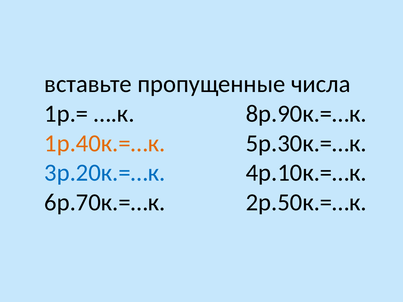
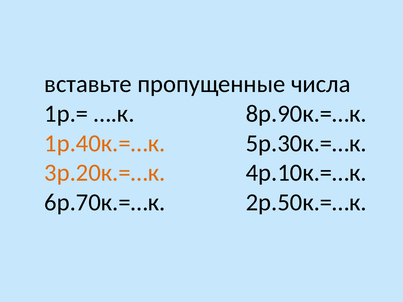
3р.20к.=…к colour: blue -> orange
